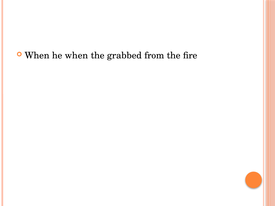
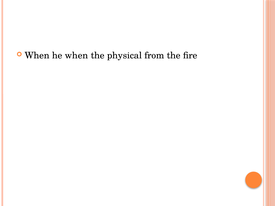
grabbed: grabbed -> physical
